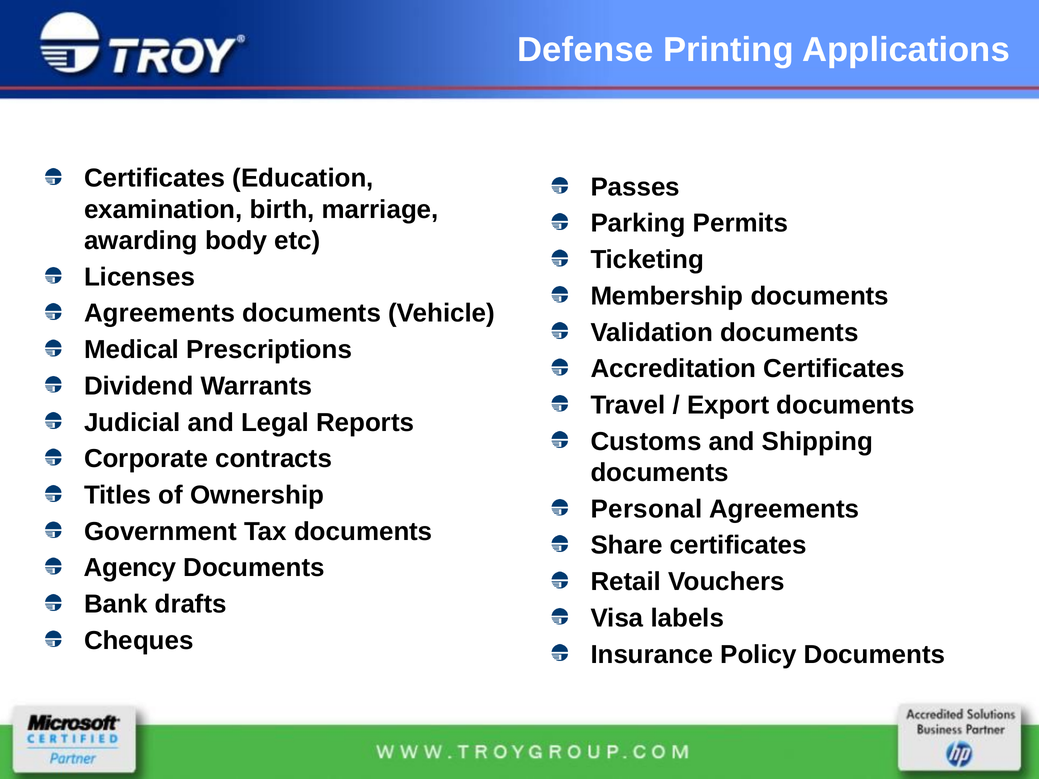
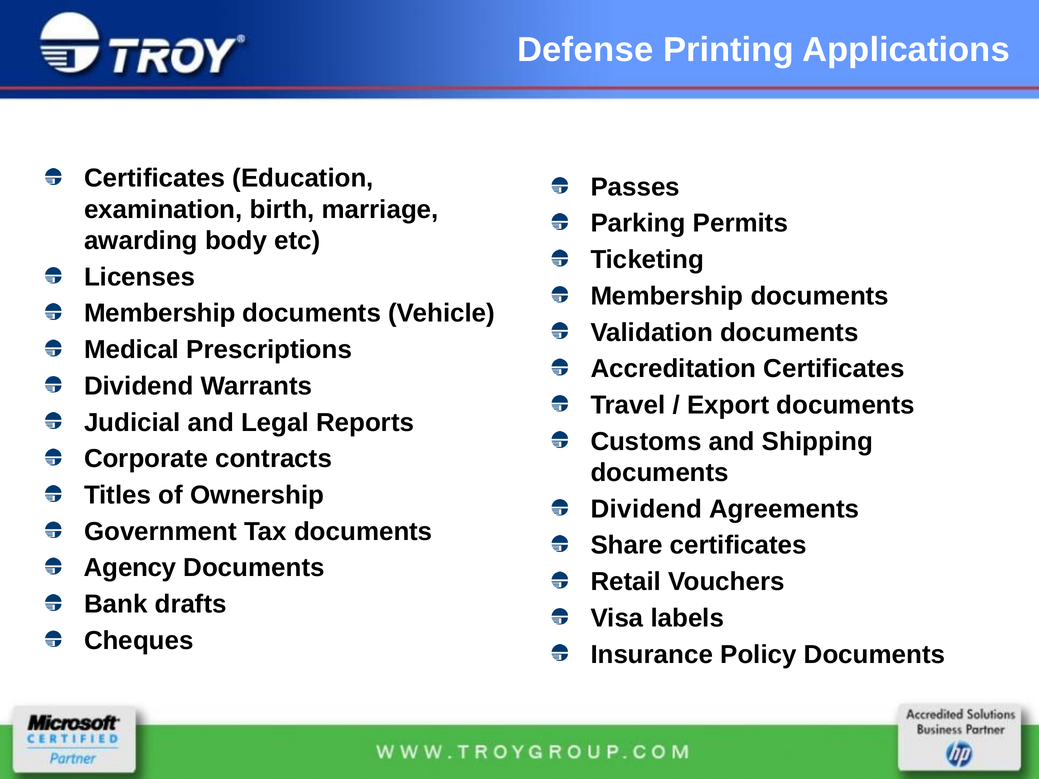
Agreements at (160, 314): Agreements -> Membership
Personal at (647, 509): Personal -> Dividend
